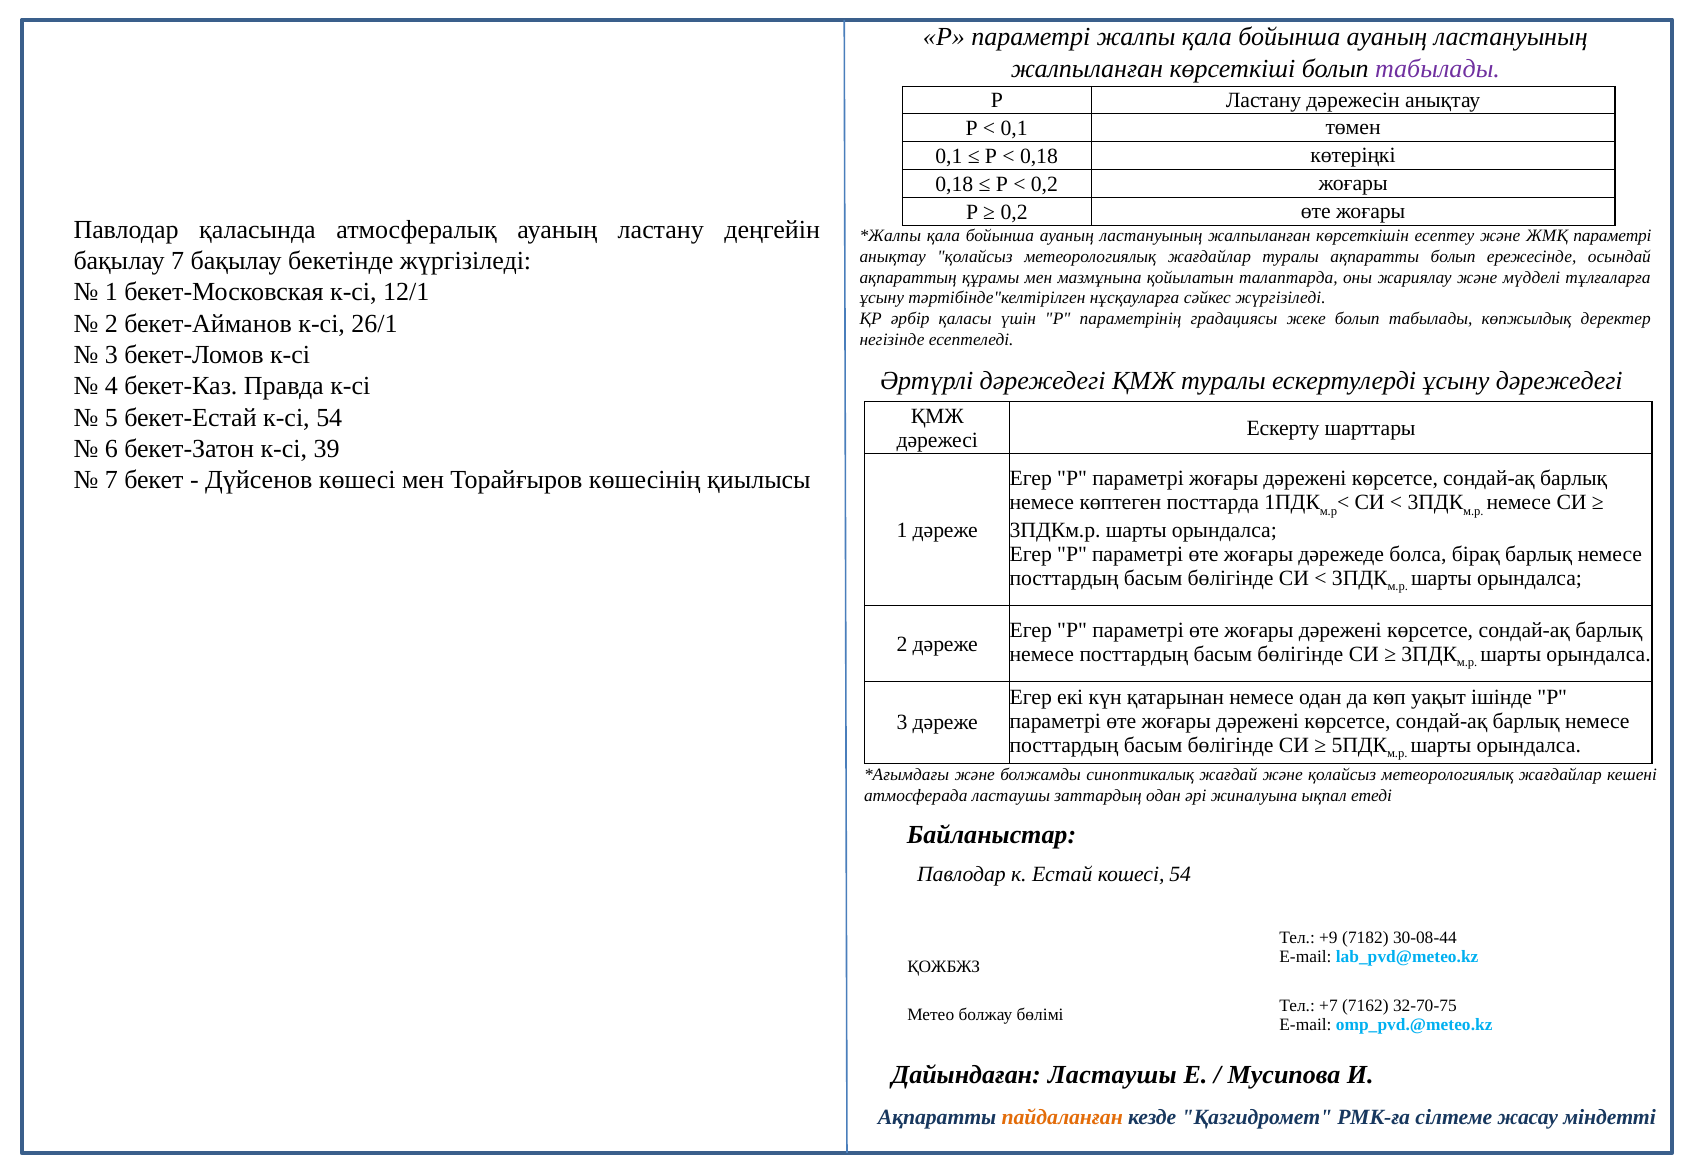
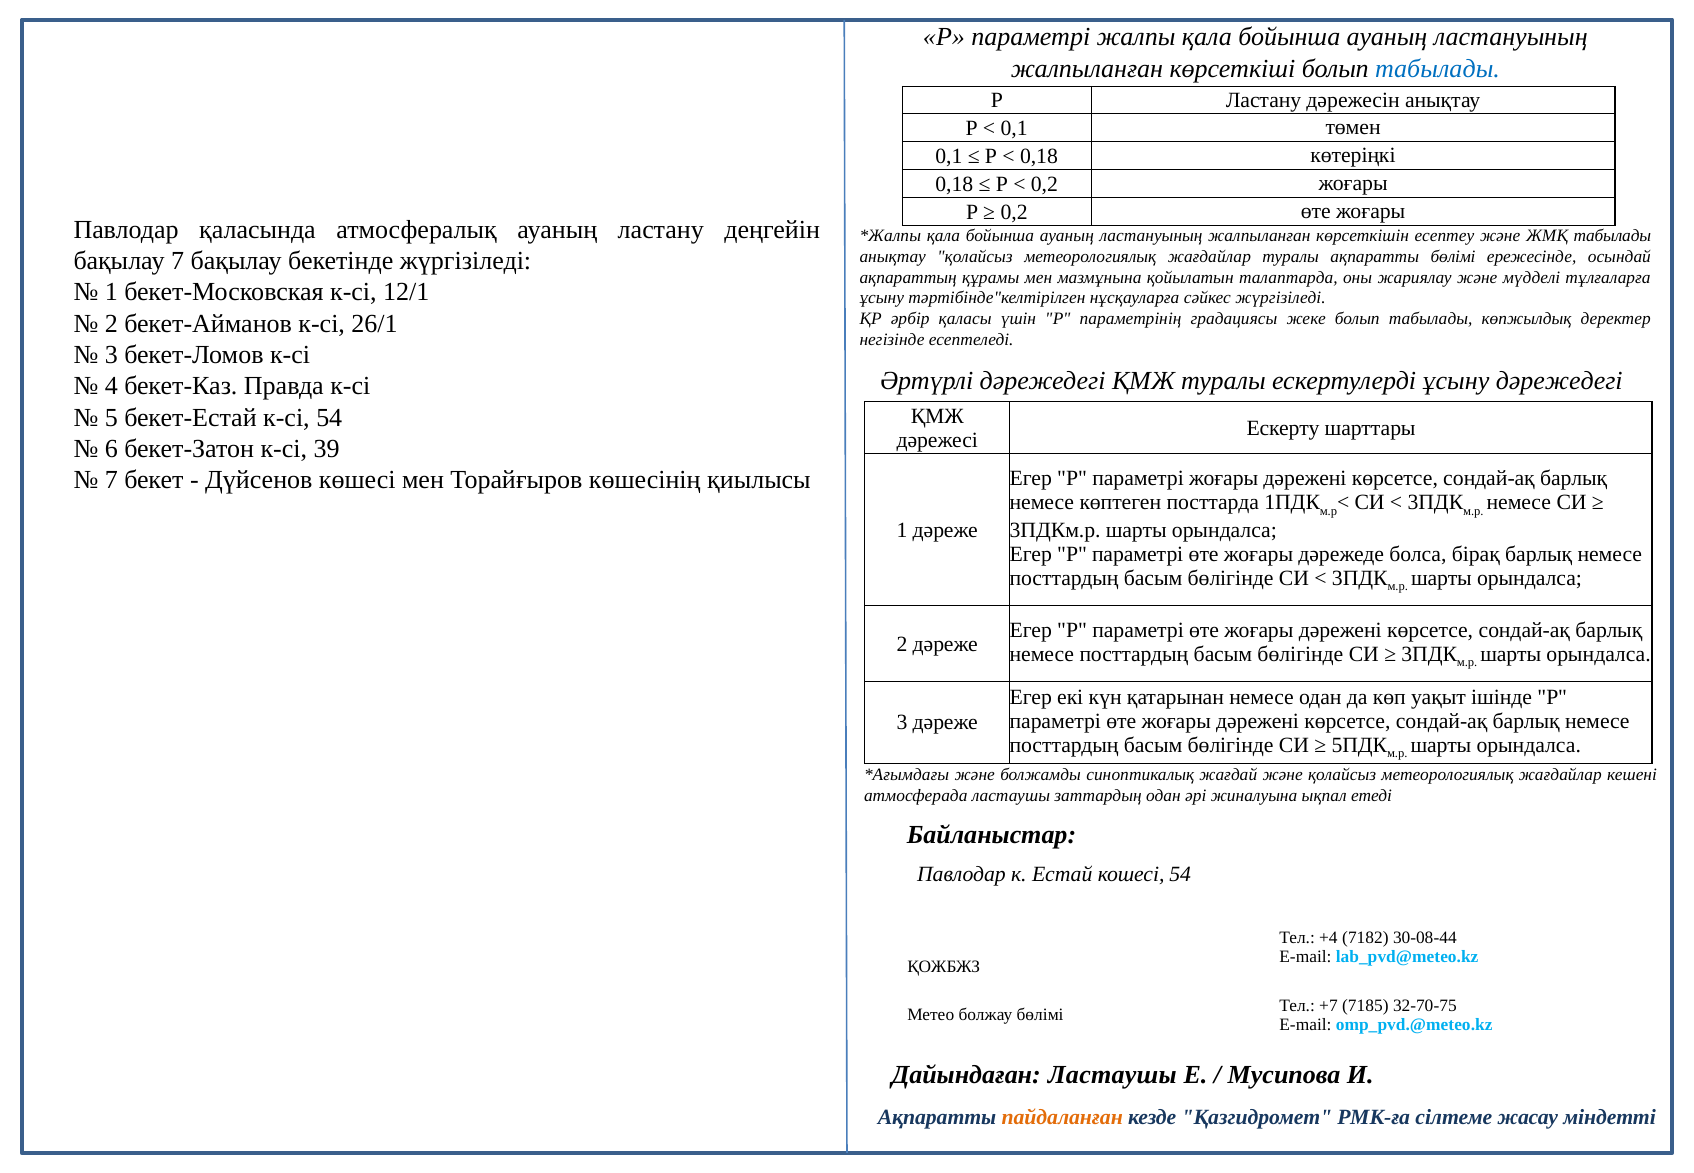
табылады at (1438, 69) colour: purple -> blue
ЖМҚ параметрі: параметрі -> табылады
ақпаратты болып: болып -> бөлімі
+9: +9 -> +4
7162: 7162 -> 7185
